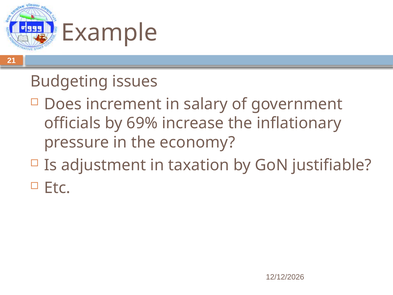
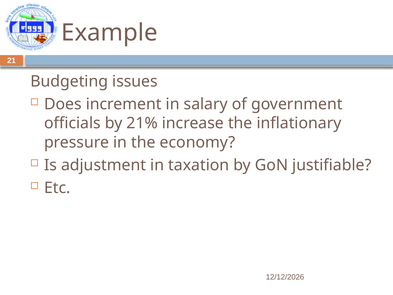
69%: 69% -> 21%
